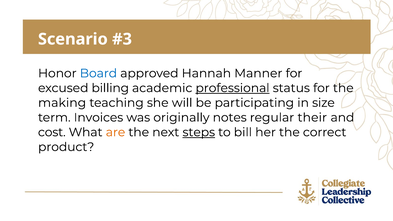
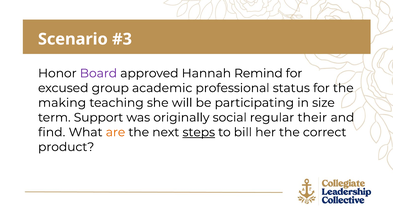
Board colour: blue -> purple
Manner: Manner -> Remind
billing: billing -> group
professional underline: present -> none
Invoices: Invoices -> Support
notes: notes -> social
cost: cost -> find
